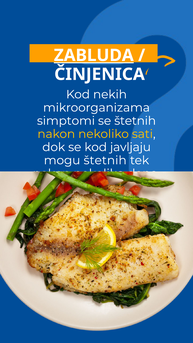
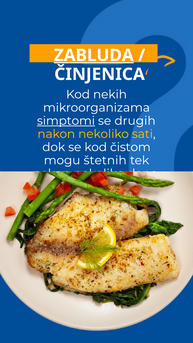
simptomi underline: none -> present
se štetnih: štetnih -> drugih
javljaju: javljaju -> čistom
